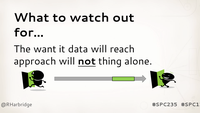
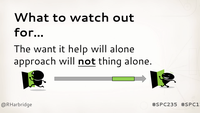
data: data -> help
will reach: reach -> alone
